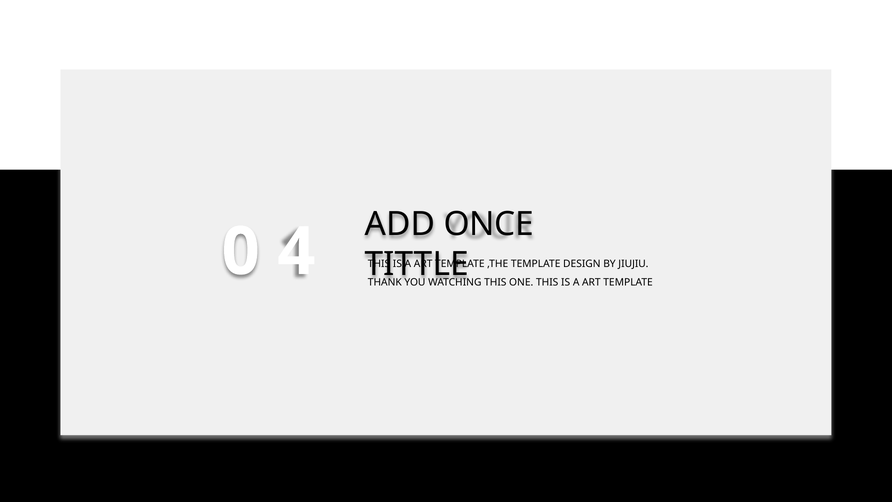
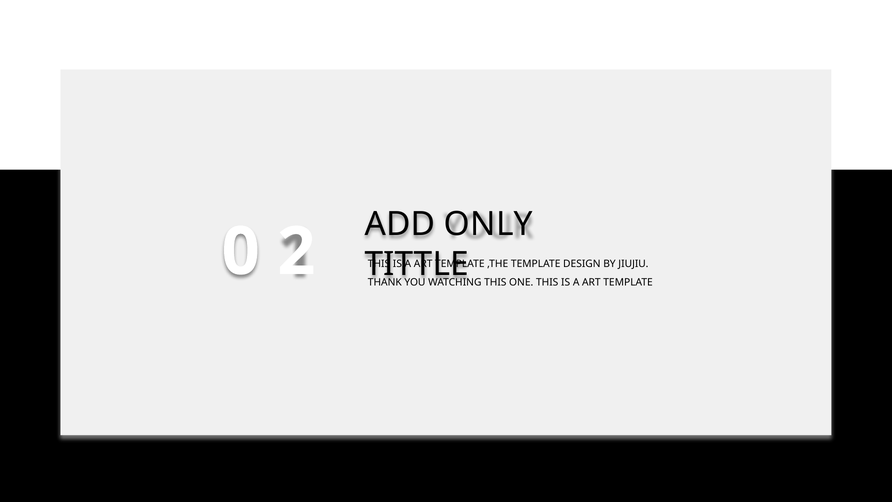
ONCE: ONCE -> ONLY
4: 4 -> 2
